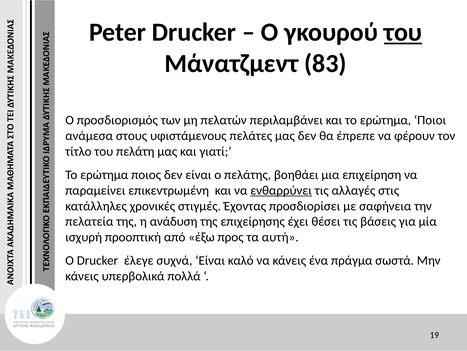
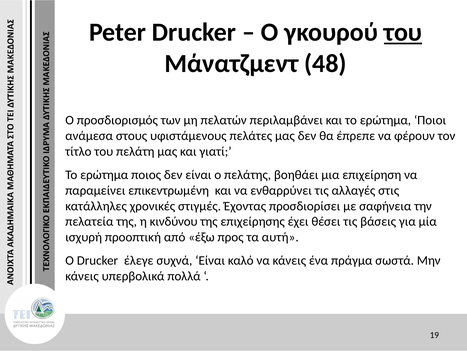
83: 83 -> 48
ενθαρρύνει underline: present -> none
ανάδυση: ανάδυση -> κινδύνου
